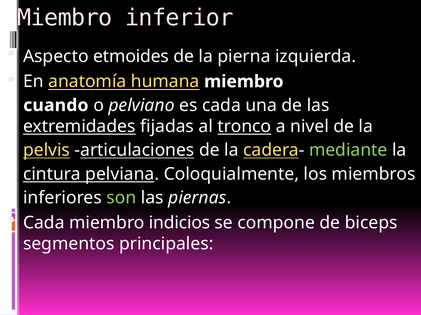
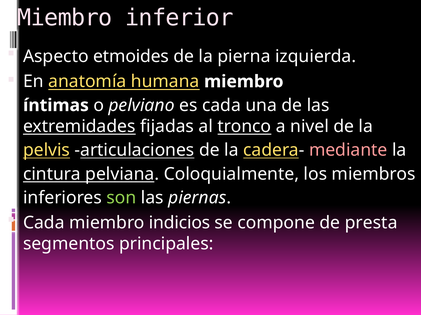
cuando: cuando -> íntimas
mediante colour: light green -> pink
biceps: biceps -> presta
